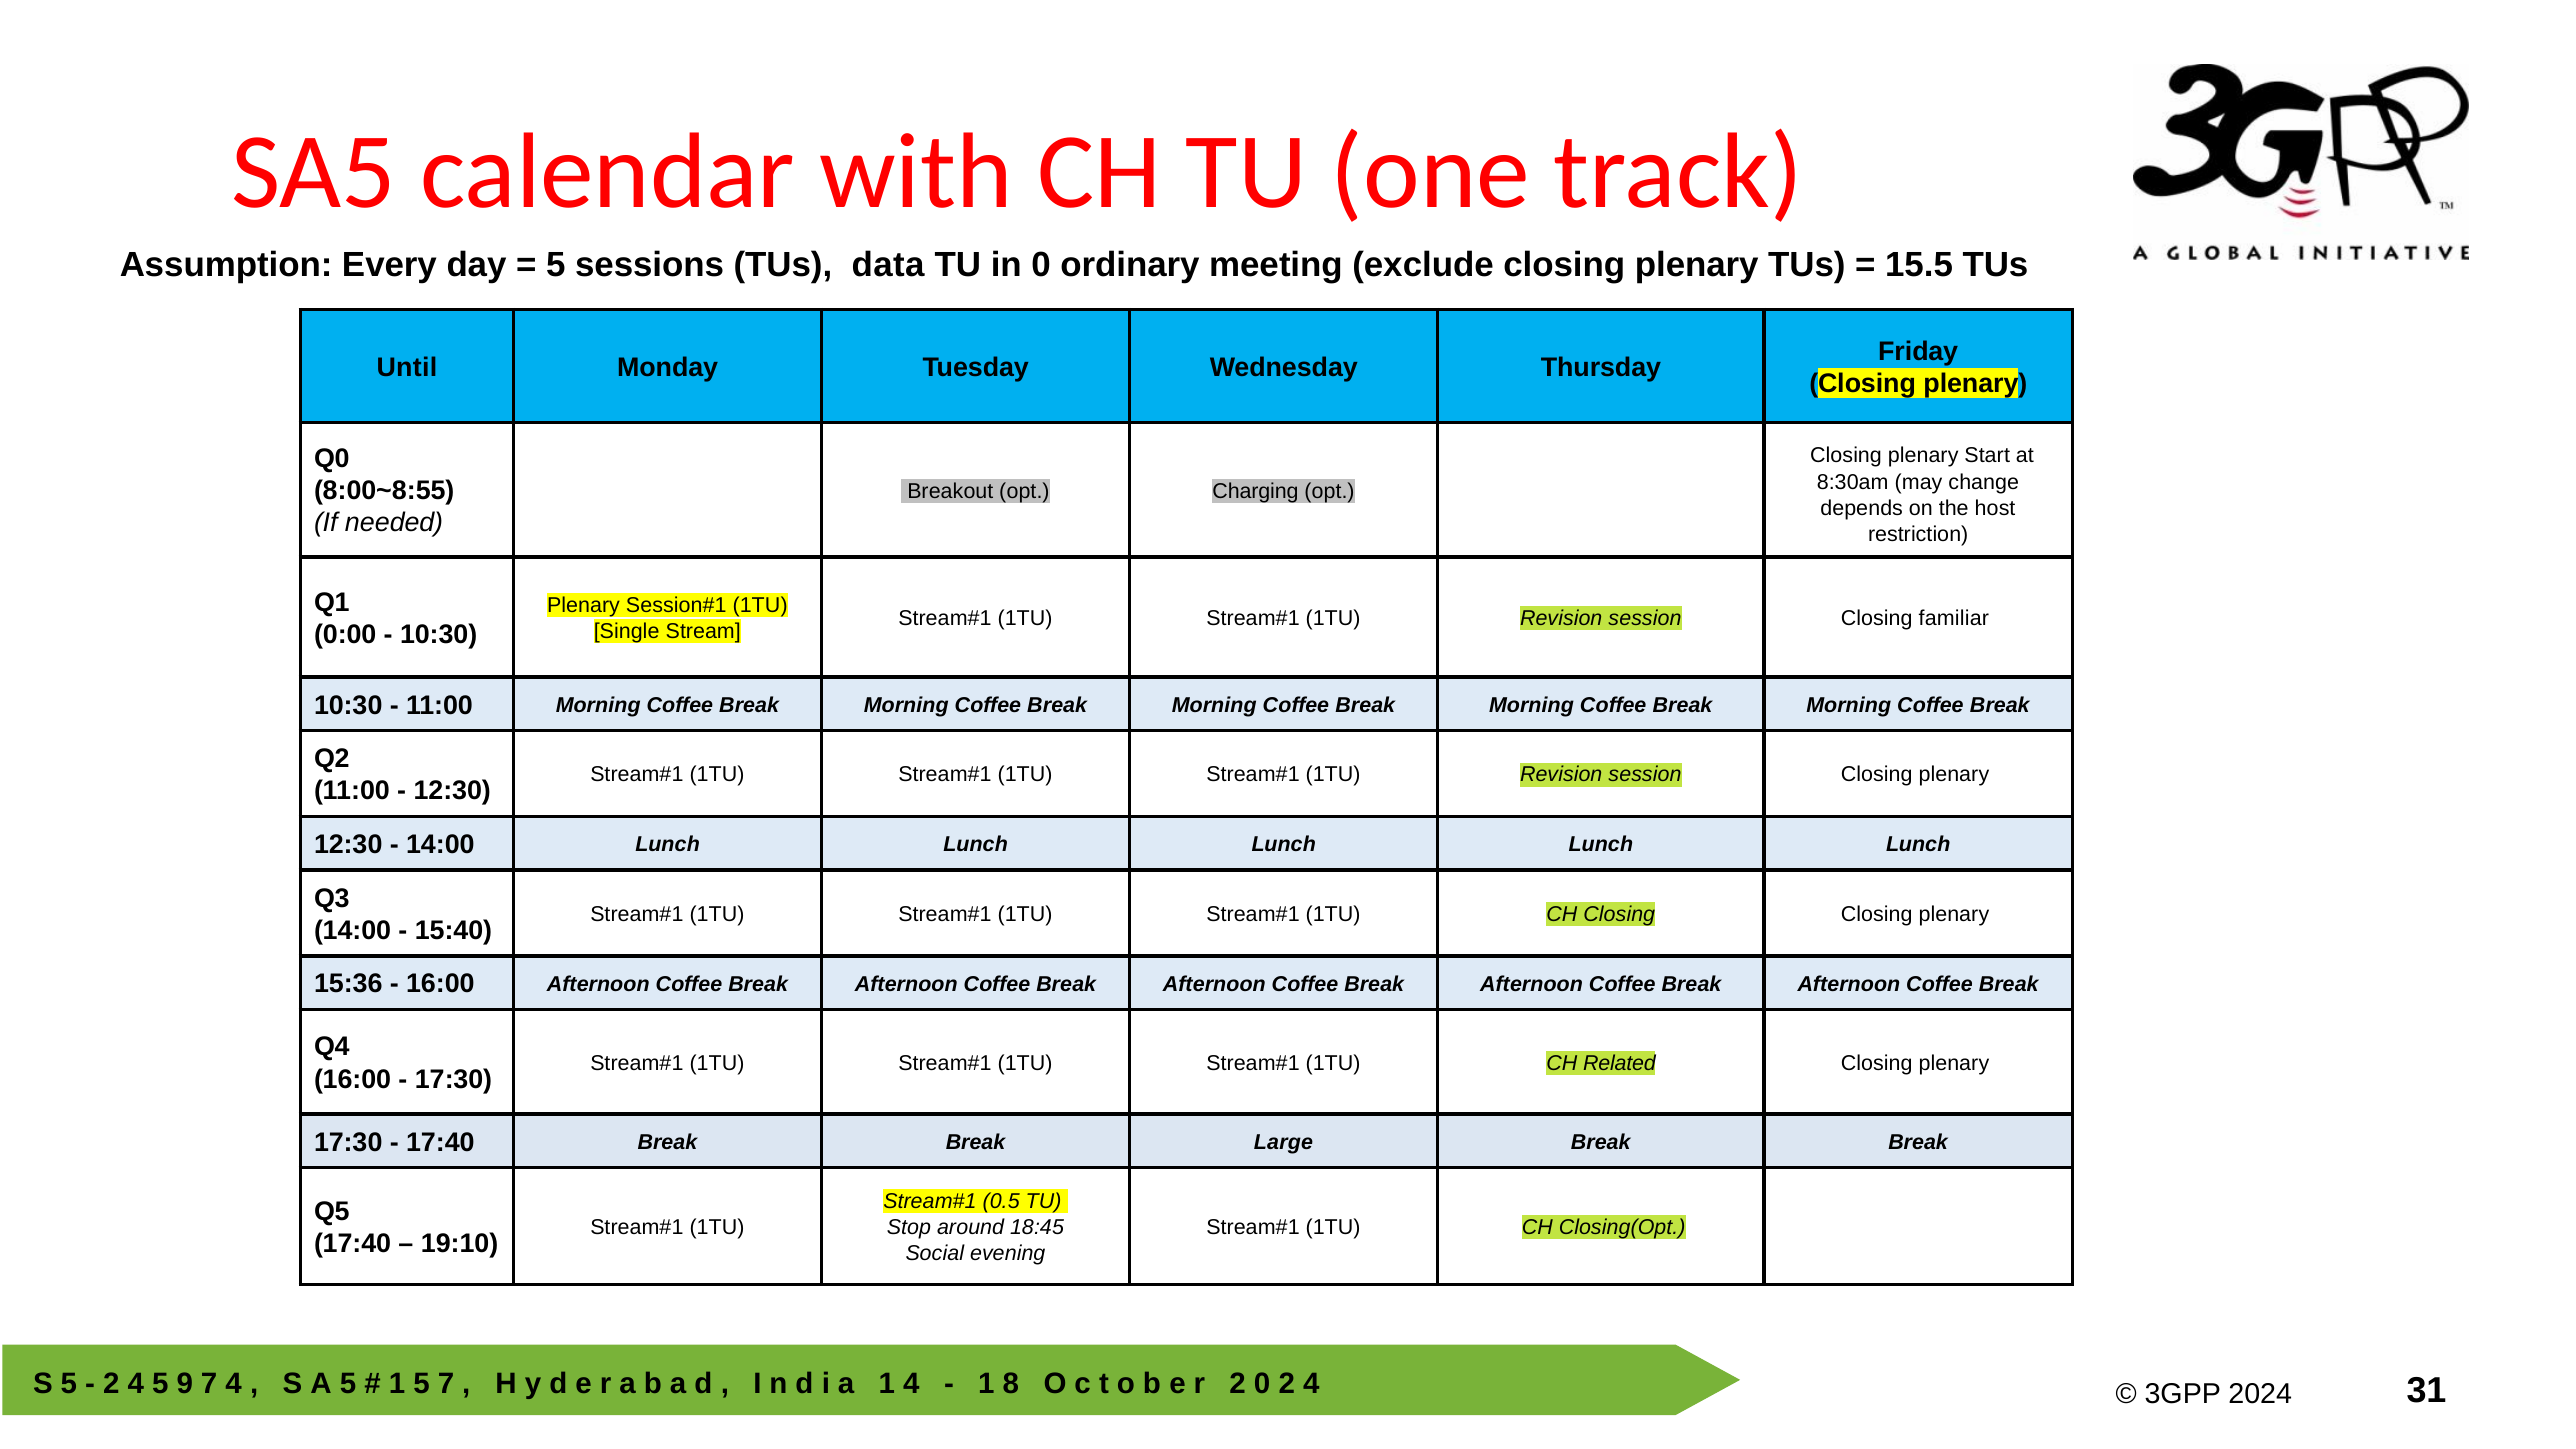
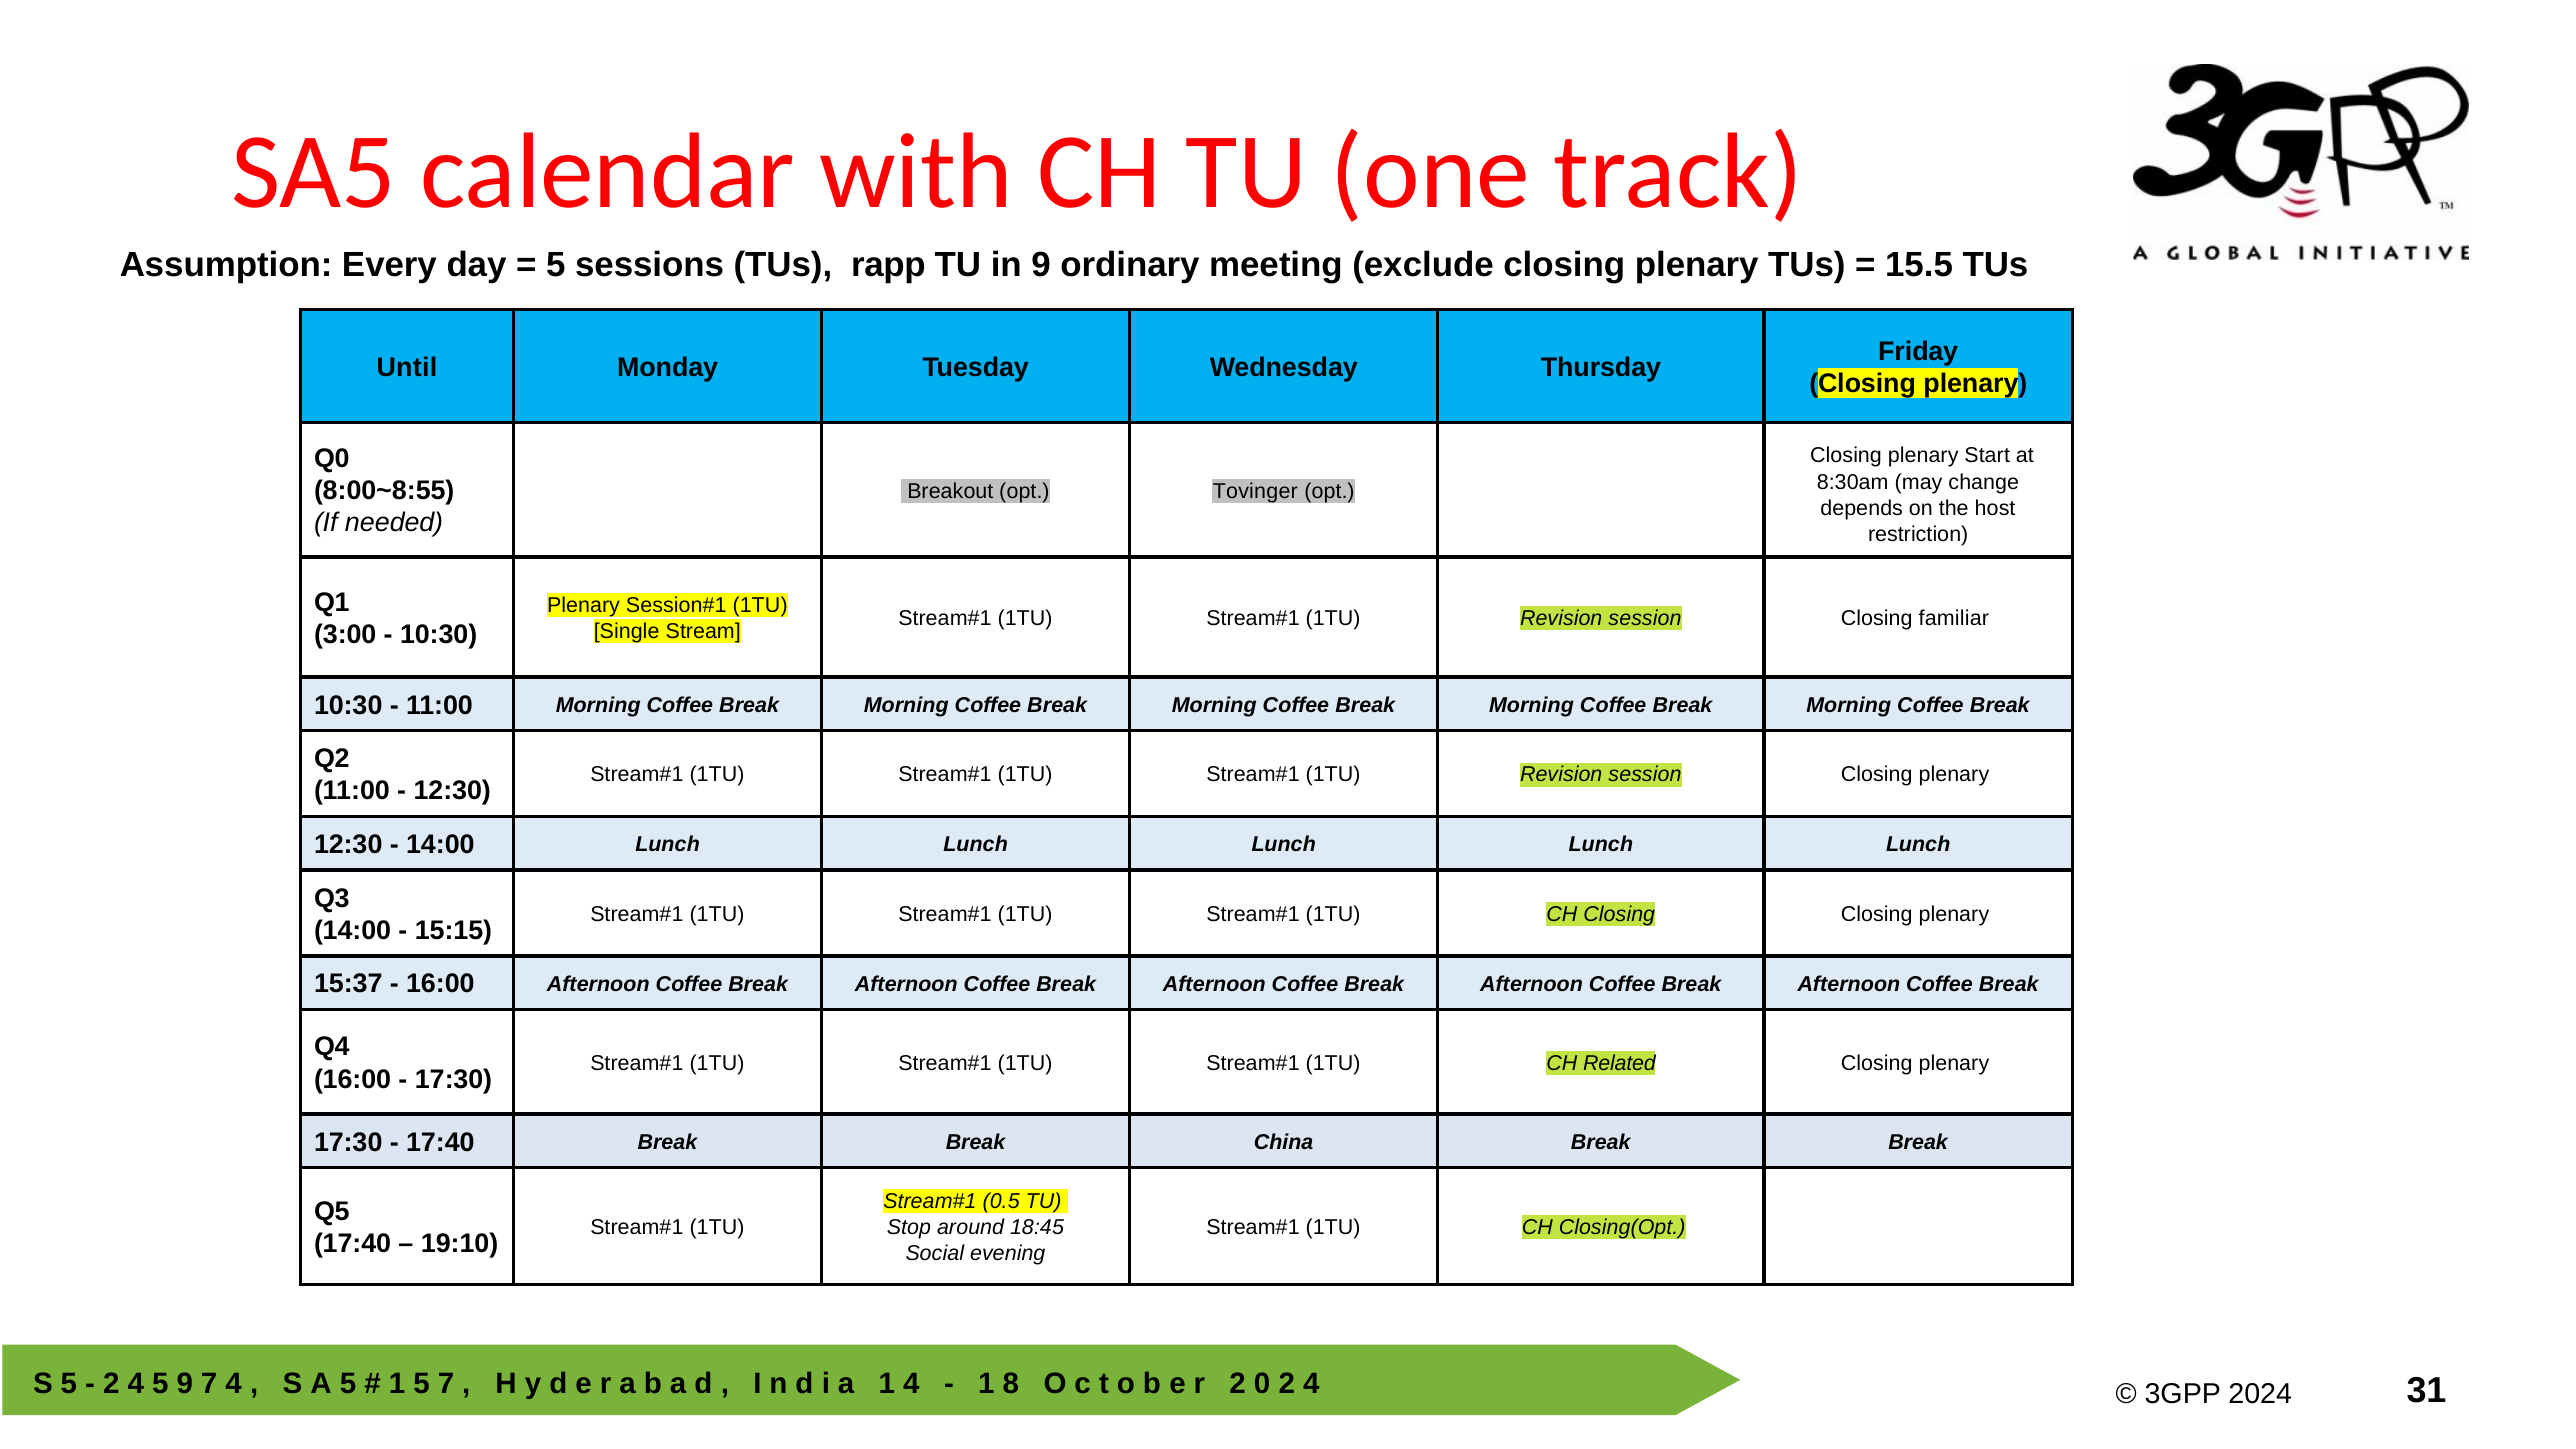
data: data -> rapp
in 0: 0 -> 9
Charging: Charging -> Tovinger
0:00: 0:00 -> 3:00
15:40: 15:40 -> 15:15
15:36: 15:36 -> 15:37
Large: Large -> China
